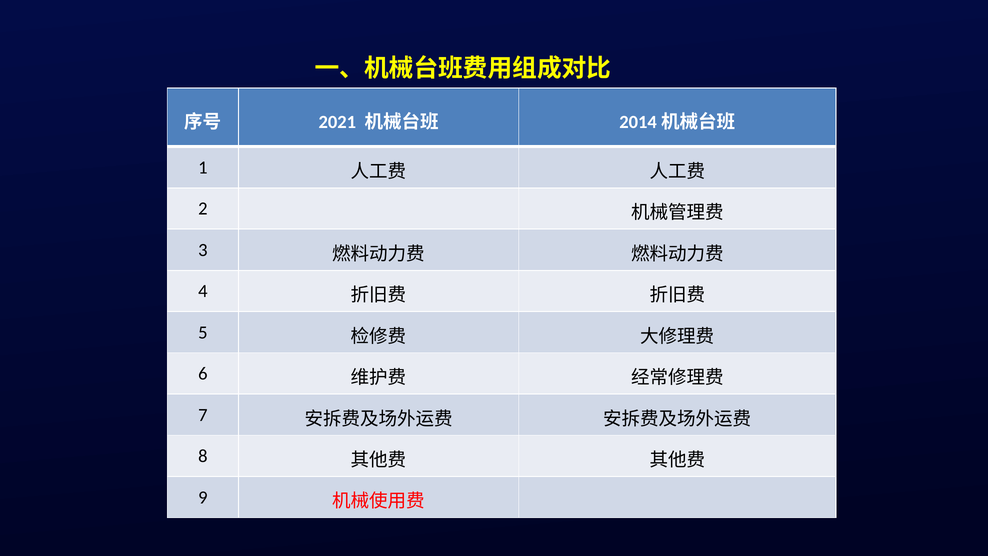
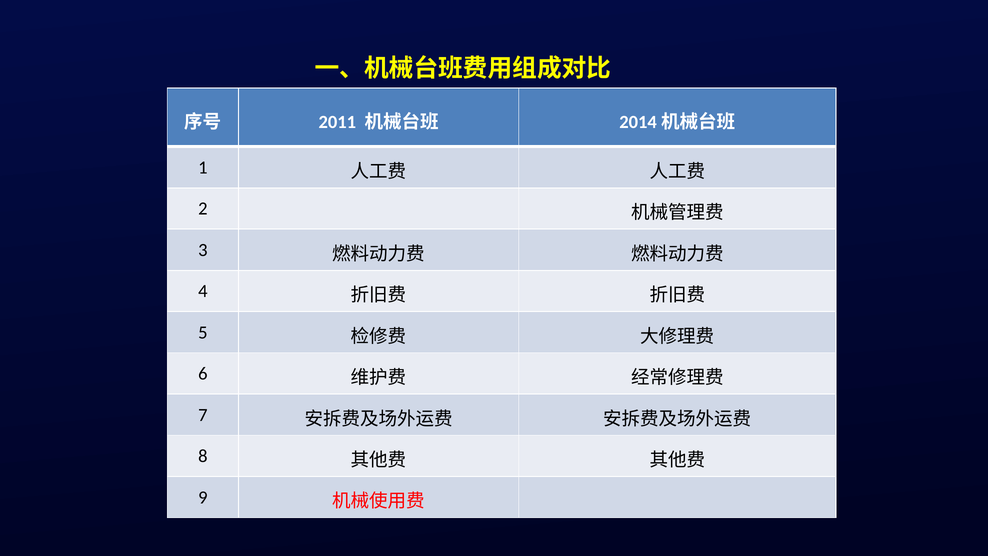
2021: 2021 -> 2011
